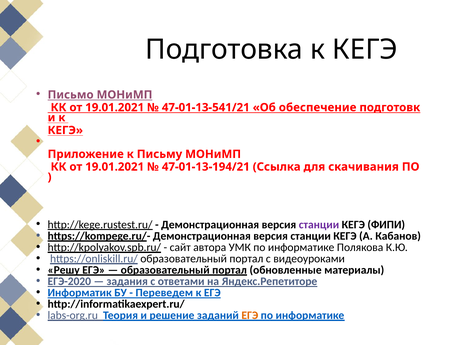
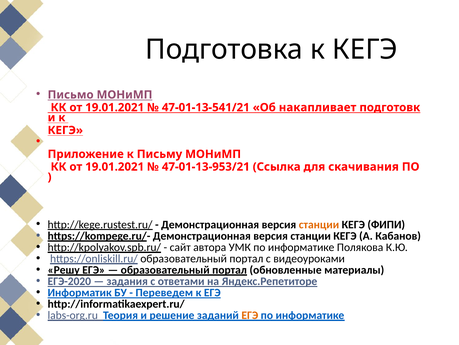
обеспечение: обеспечение -> накапливает
47-01-13-194/21: 47-01-13-194/21 -> 47-01-13-953/21
станции at (319, 224) colour: purple -> orange
